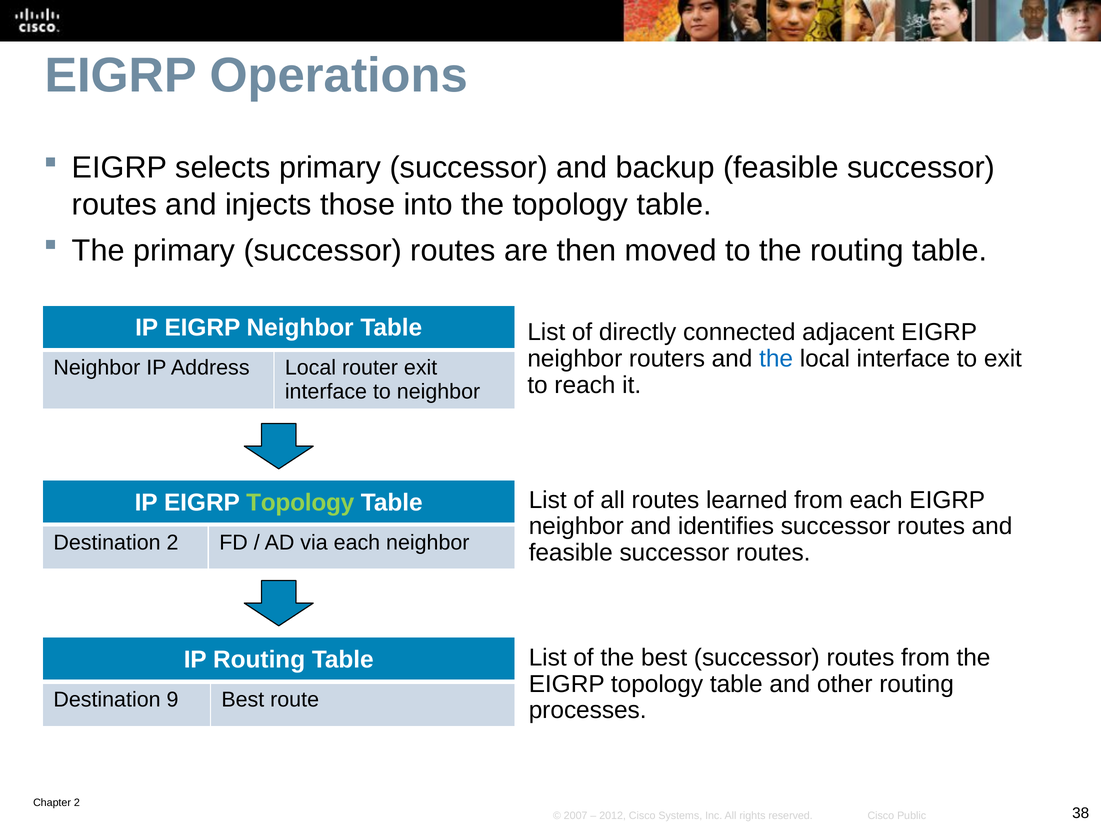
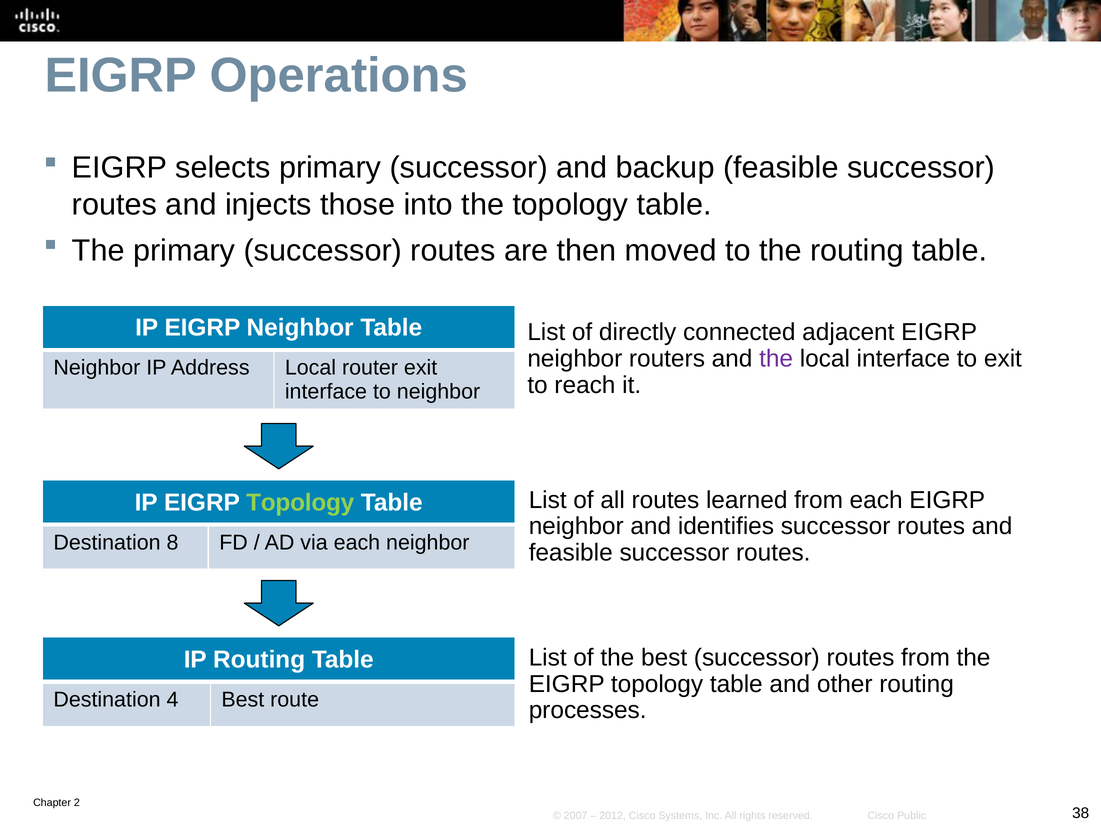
the at (776, 358) colour: blue -> purple
Destination 2: 2 -> 8
9: 9 -> 4
